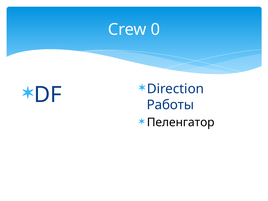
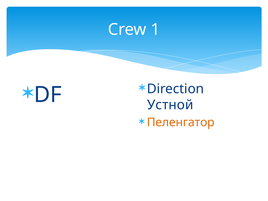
0: 0 -> 1
Работы: Работы -> Устной
Пеленгатор colour: black -> orange
